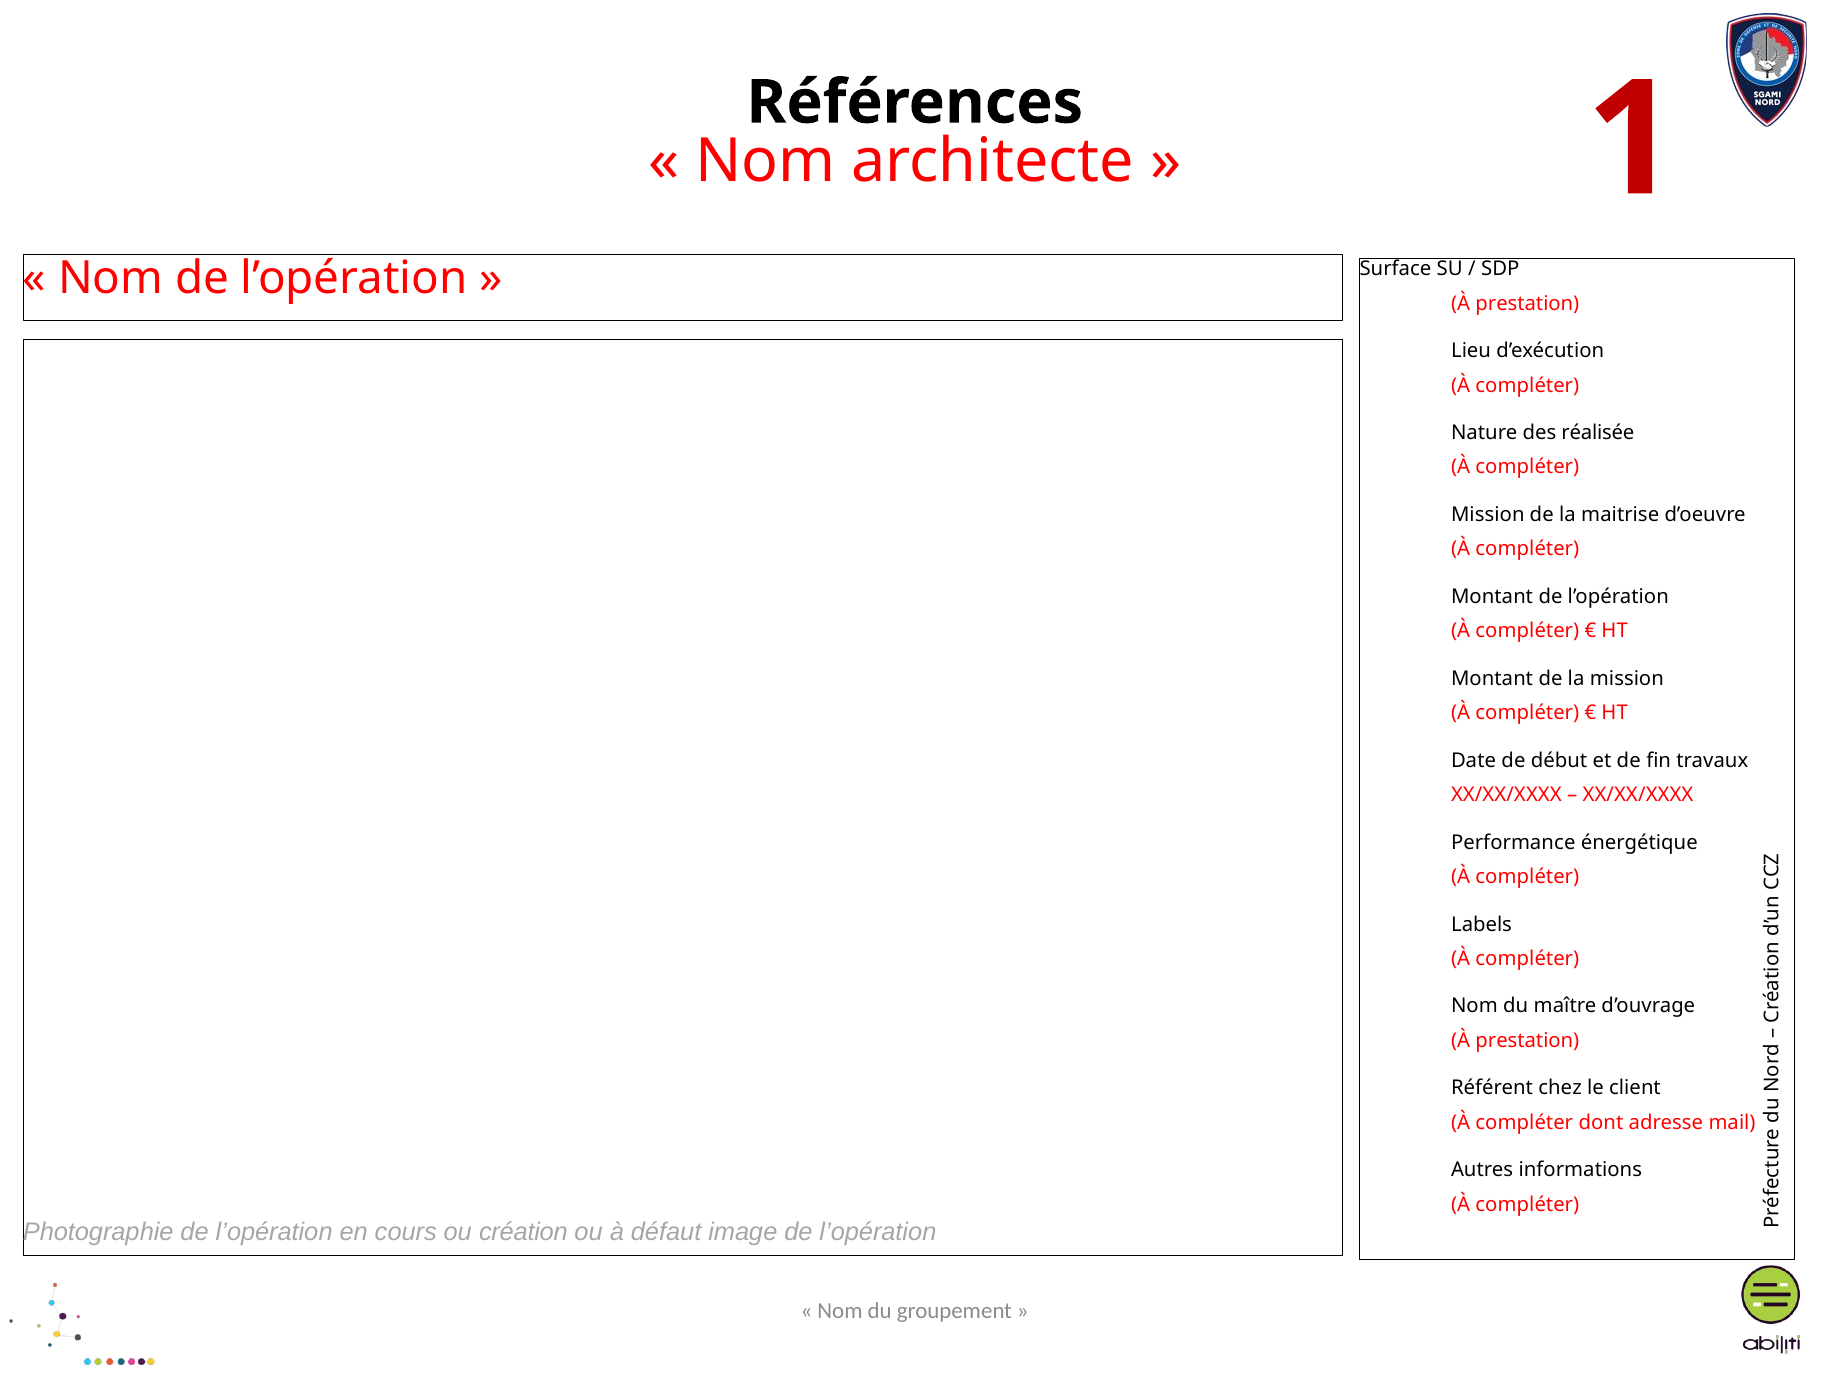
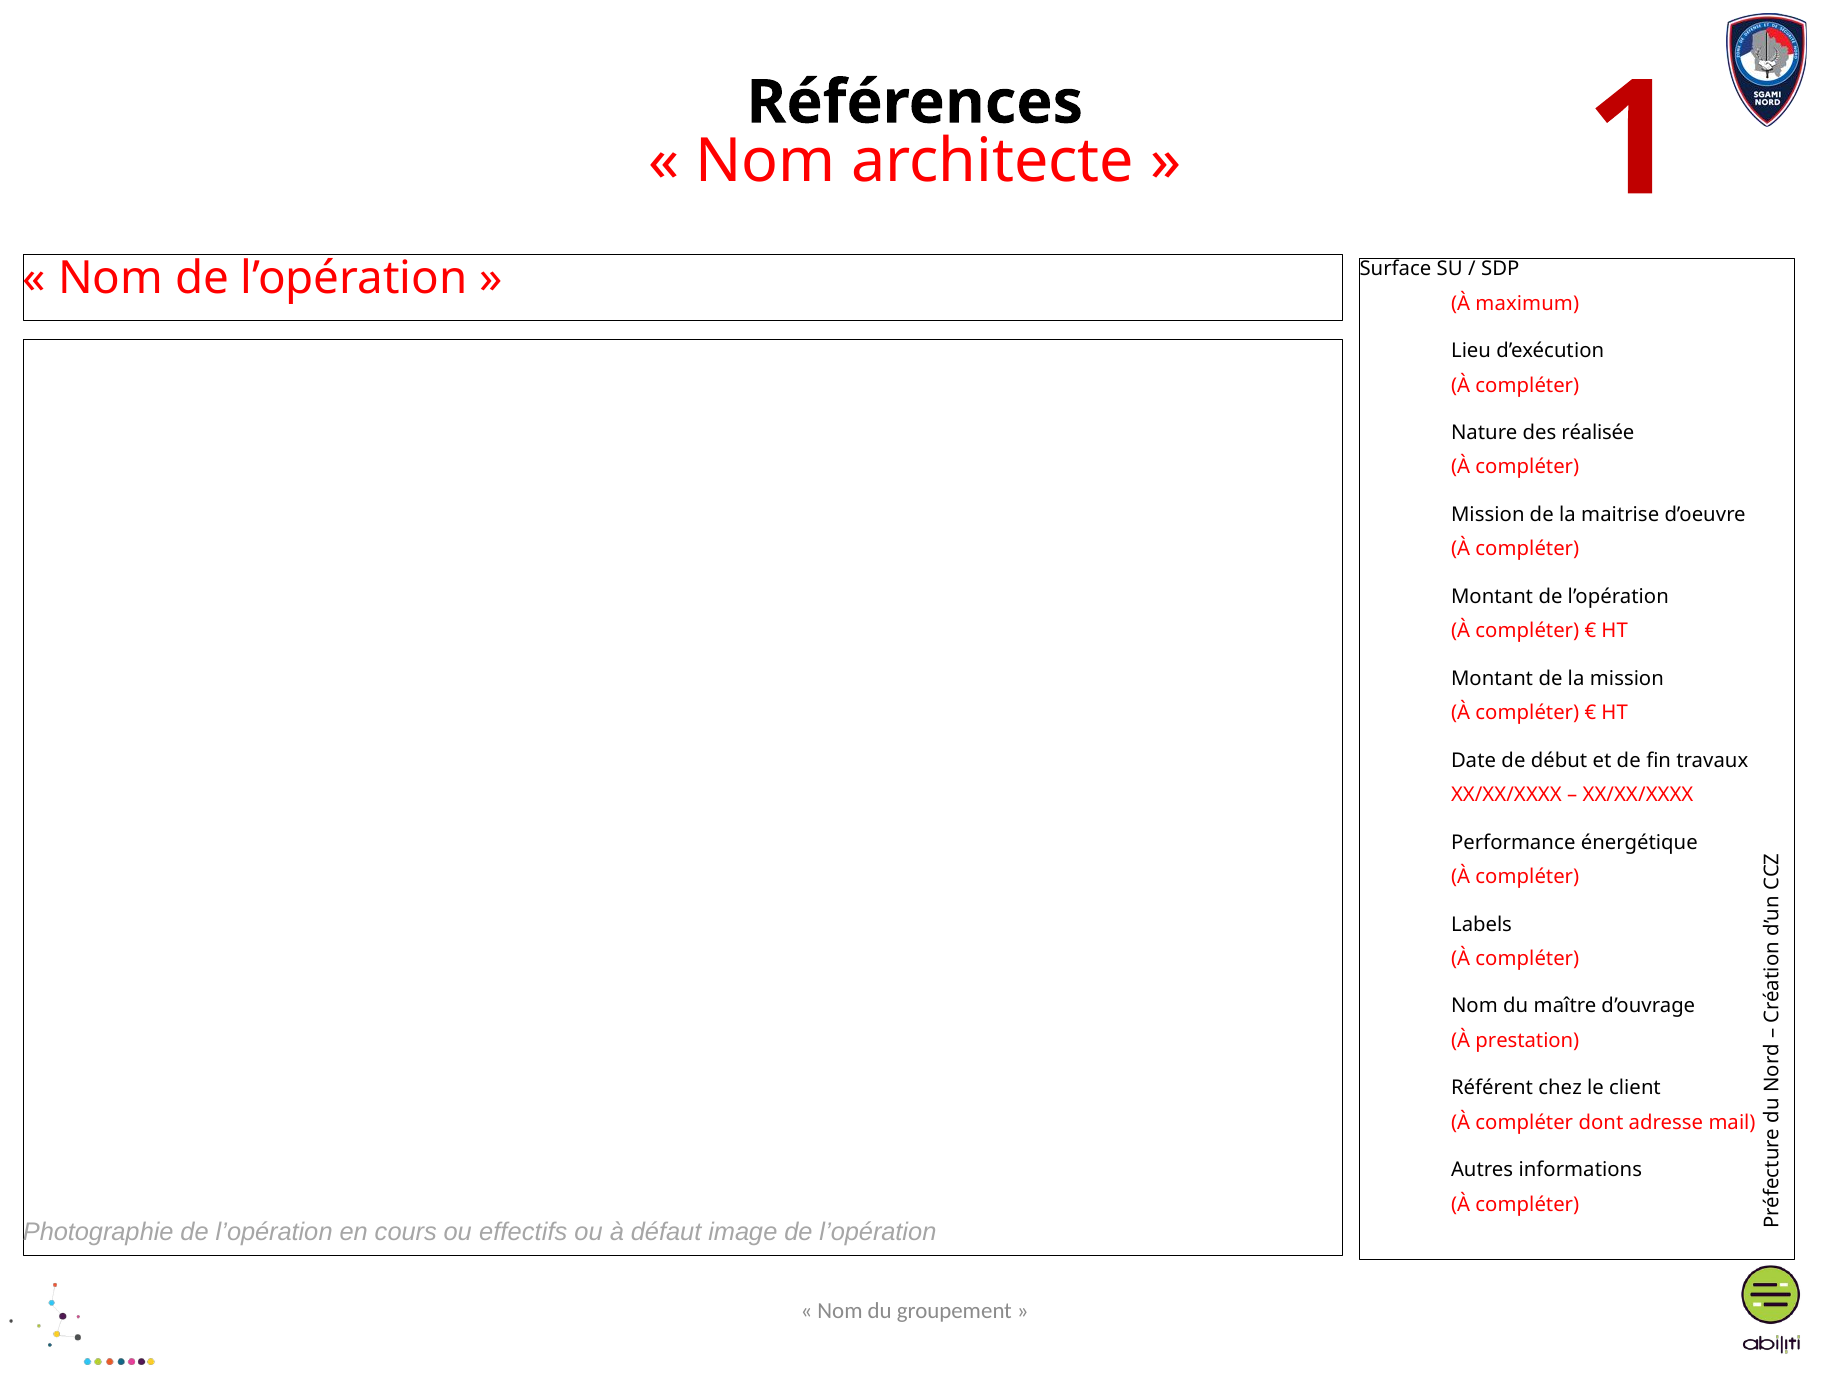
prestation at (1527, 303): prestation -> maximum
création: création -> effectifs
